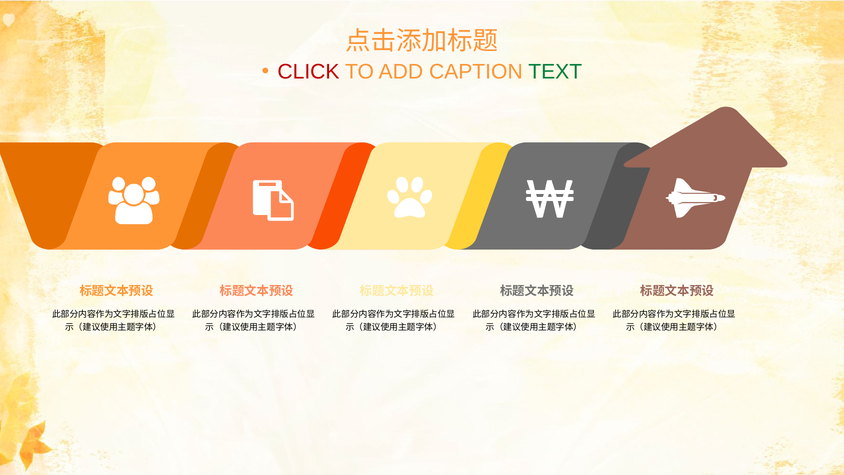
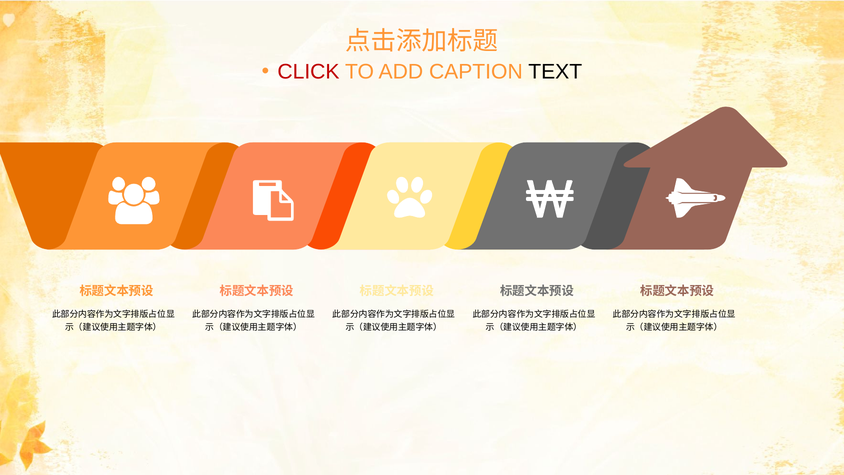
TEXT colour: green -> black
